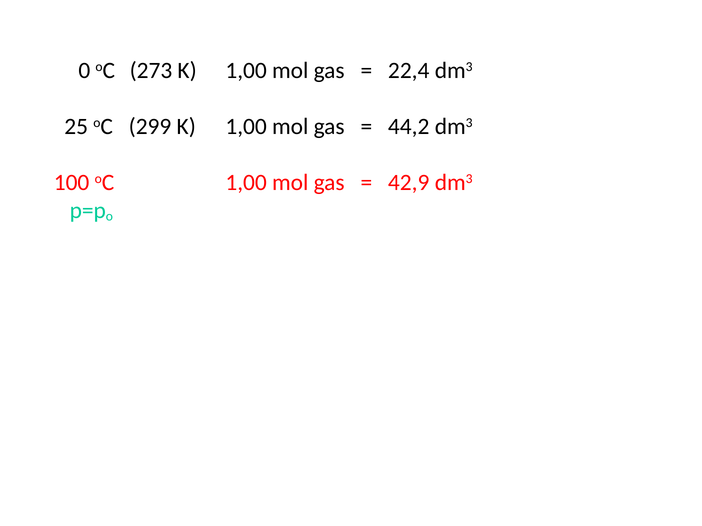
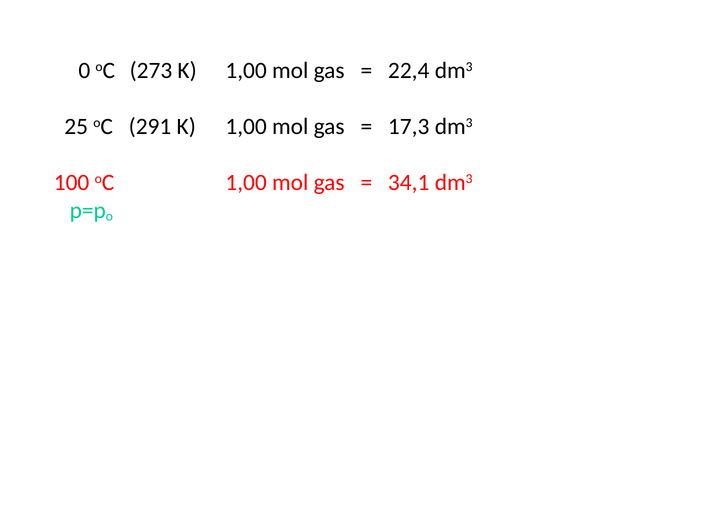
299: 299 -> 291
44,2: 44,2 -> 17,3
42,9: 42,9 -> 34,1
